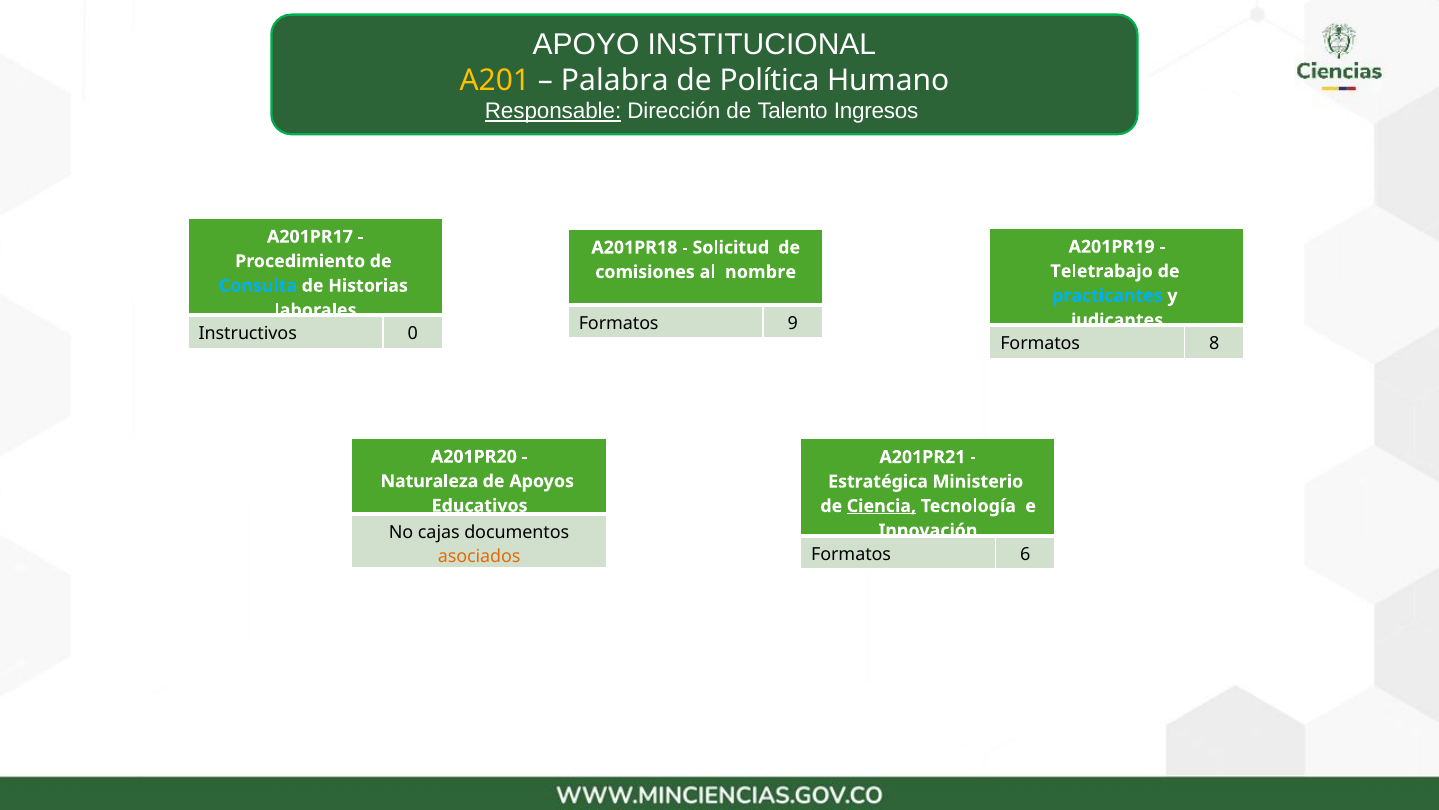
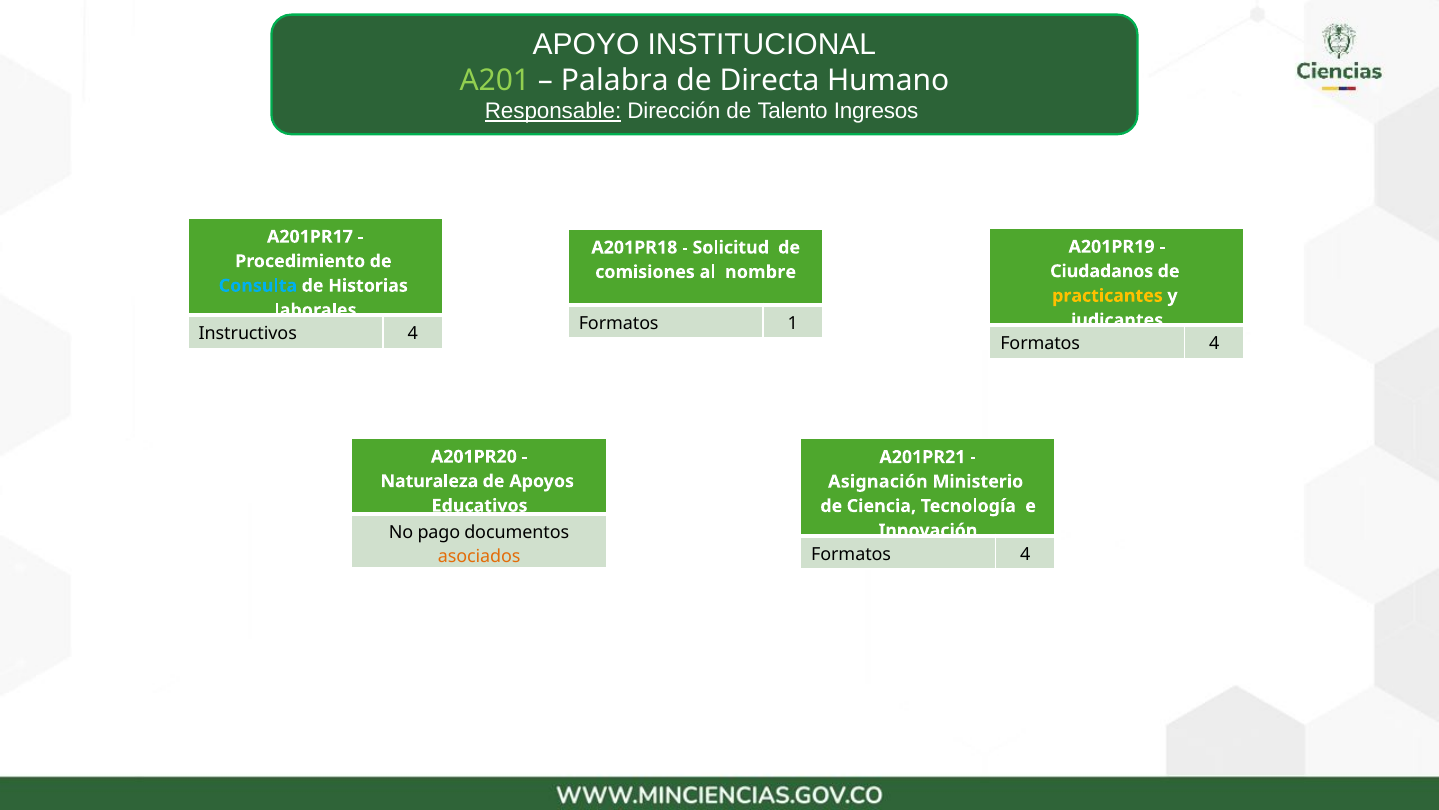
A201 colour: yellow -> light green
Política: Política -> Directa
Teletrabajo: Teletrabajo -> Ciudadanos
practicantes colour: light blue -> yellow
9: 9 -> 1
Instructivos 0: 0 -> 4
8 at (1214, 344): 8 -> 4
Estratégica: Estratégica -> Asignación
Ciencia underline: present -> none
cajas: cajas -> pago
6 at (1025, 554): 6 -> 4
